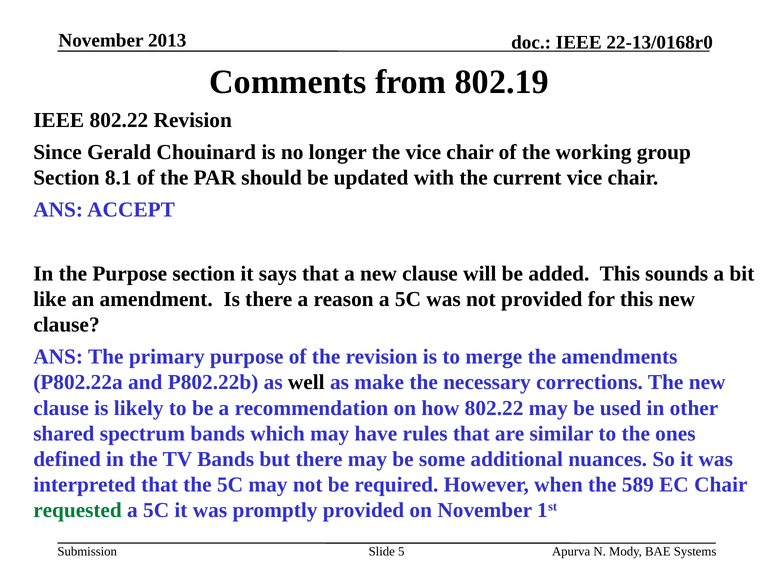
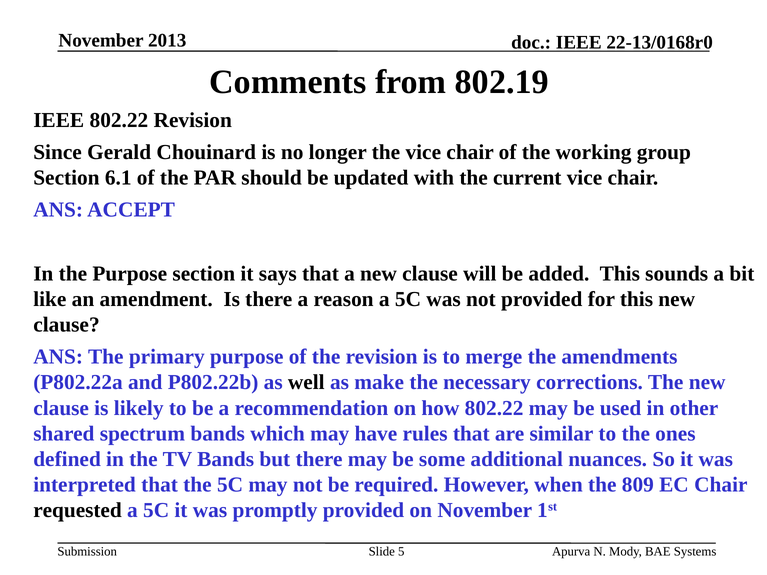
8.1: 8.1 -> 6.1
589: 589 -> 809
requested colour: green -> black
